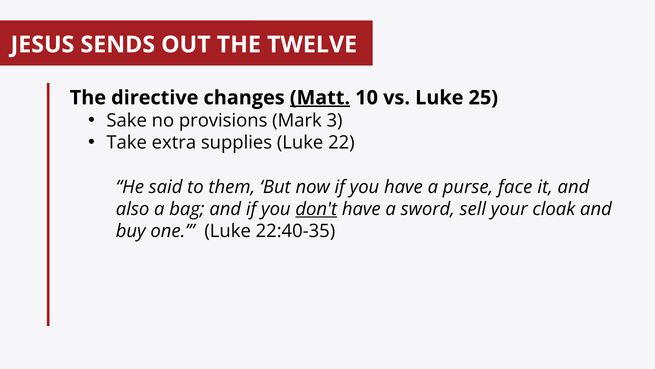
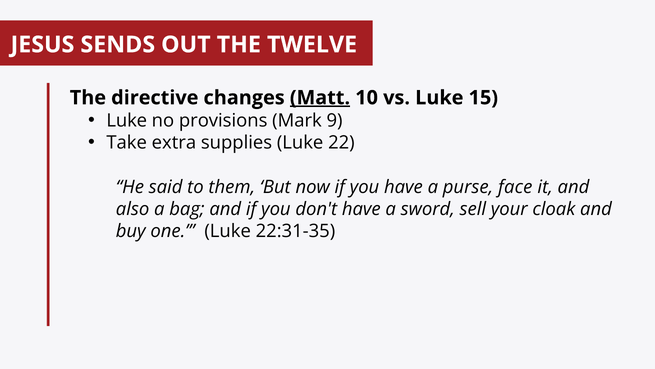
25: 25 -> 15
Sake at (127, 121): Sake -> Luke
3: 3 -> 9
don't underline: present -> none
22:40-35: 22:40-35 -> 22:31-35
